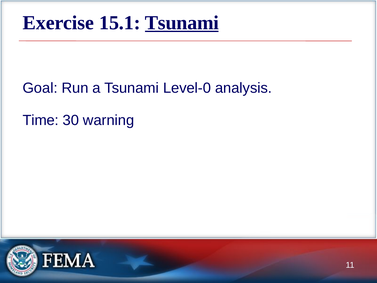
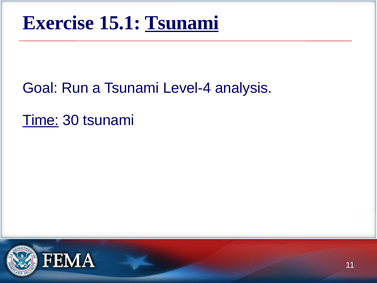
Level-0: Level-0 -> Level-4
Time underline: none -> present
30 warning: warning -> tsunami
